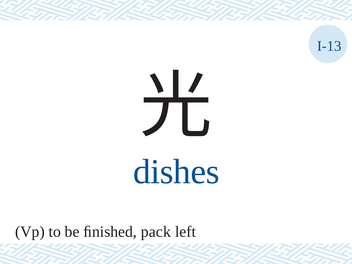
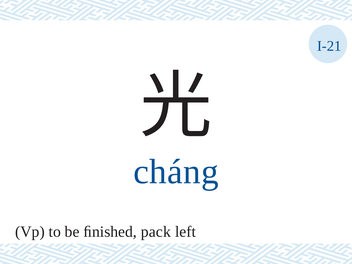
I-13: I-13 -> I-21
dishes: dishes -> cháng
